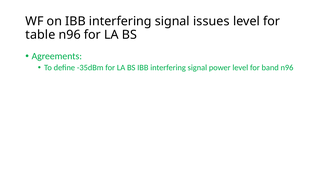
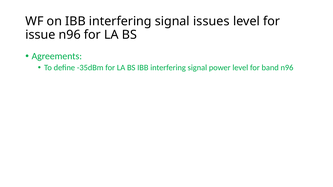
table: table -> issue
